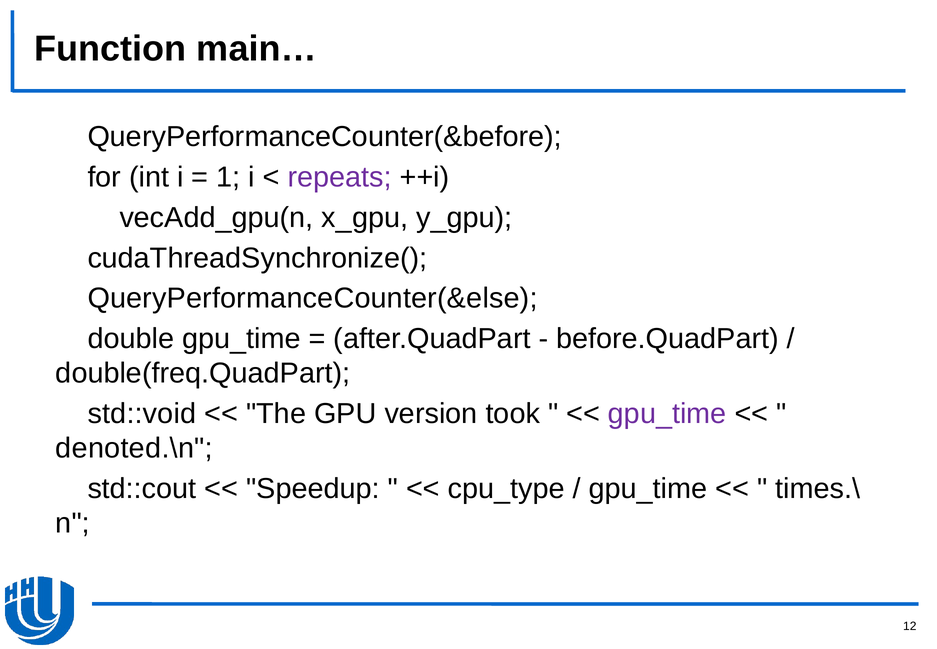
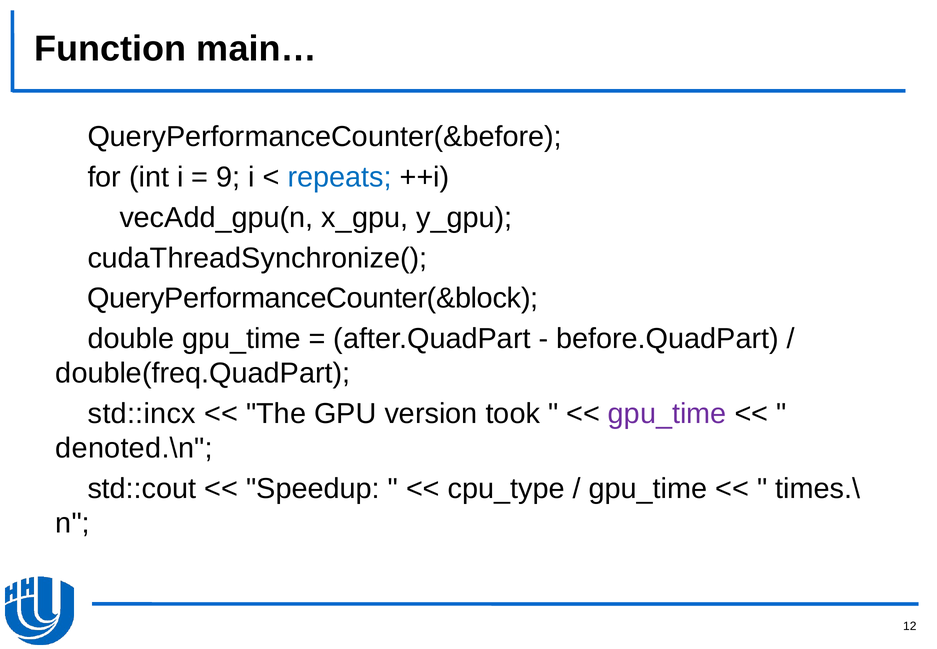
1: 1 -> 9
repeats colour: purple -> blue
QueryPerformanceCounter(&else: QueryPerformanceCounter(&else -> QueryPerformanceCounter(&block
std::void: std::void -> std::incx
